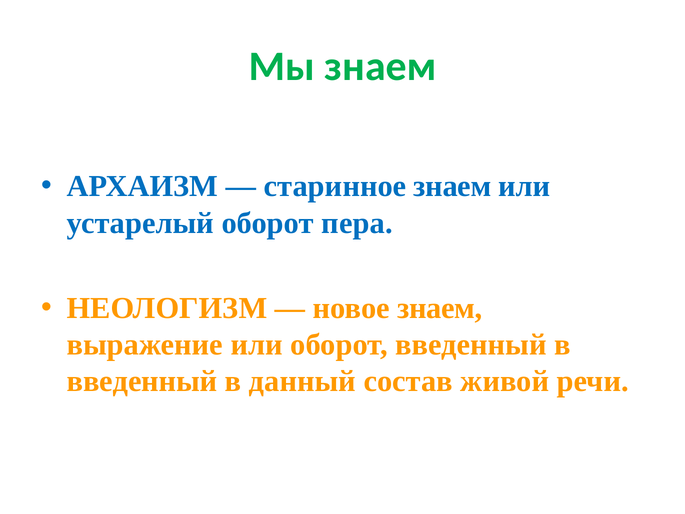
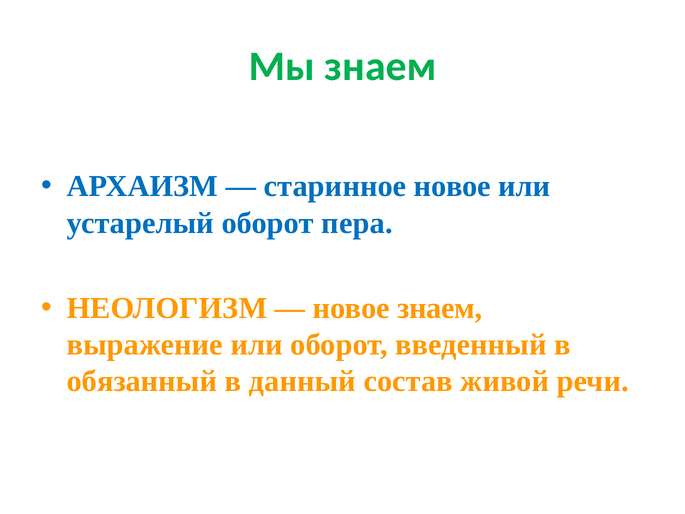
старинное знаем: знаем -> новое
введенный at (142, 381): введенный -> обязанный
